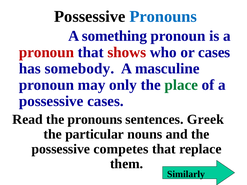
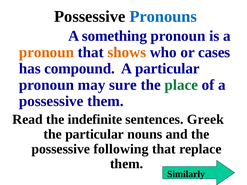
pronoun at (46, 52) colour: red -> orange
shows colour: red -> orange
somebody: somebody -> compound
A masculine: masculine -> particular
only: only -> sure
possessive cases: cases -> them
the pronouns: pronouns -> indefinite
competes: competes -> following
